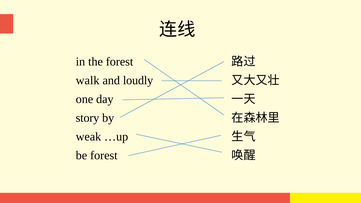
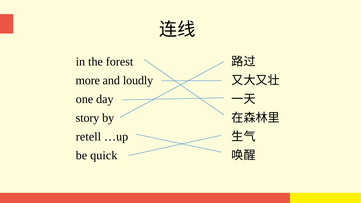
walk: walk -> more
weak: weak -> retell
be forest: forest -> quick
